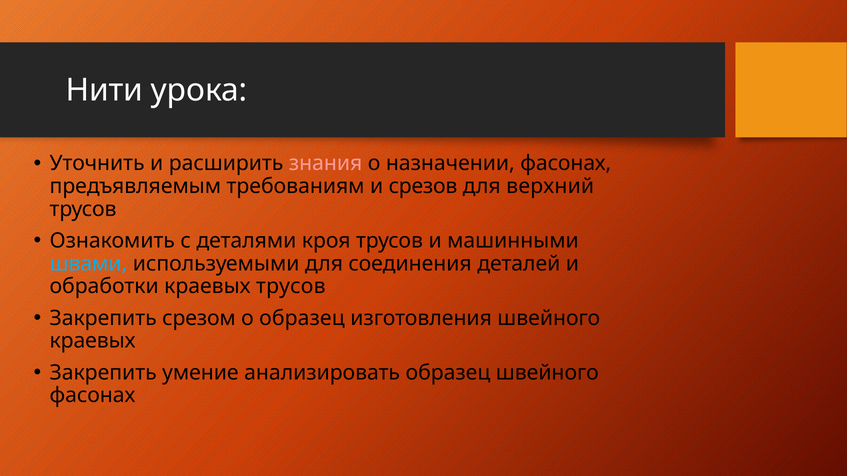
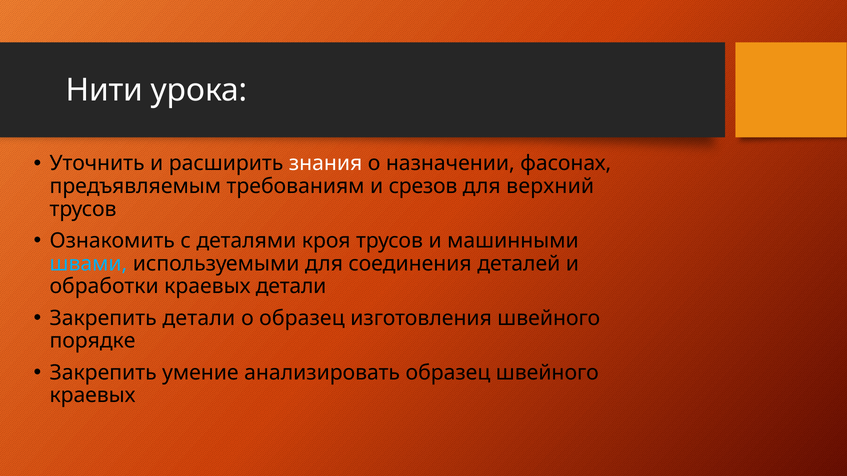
знания colour: pink -> white
краевых трусов: трусов -> детали
Закрепить срезом: срезом -> детали
краевых at (93, 341): краевых -> порядке
фасонах at (92, 396): фасонах -> краевых
